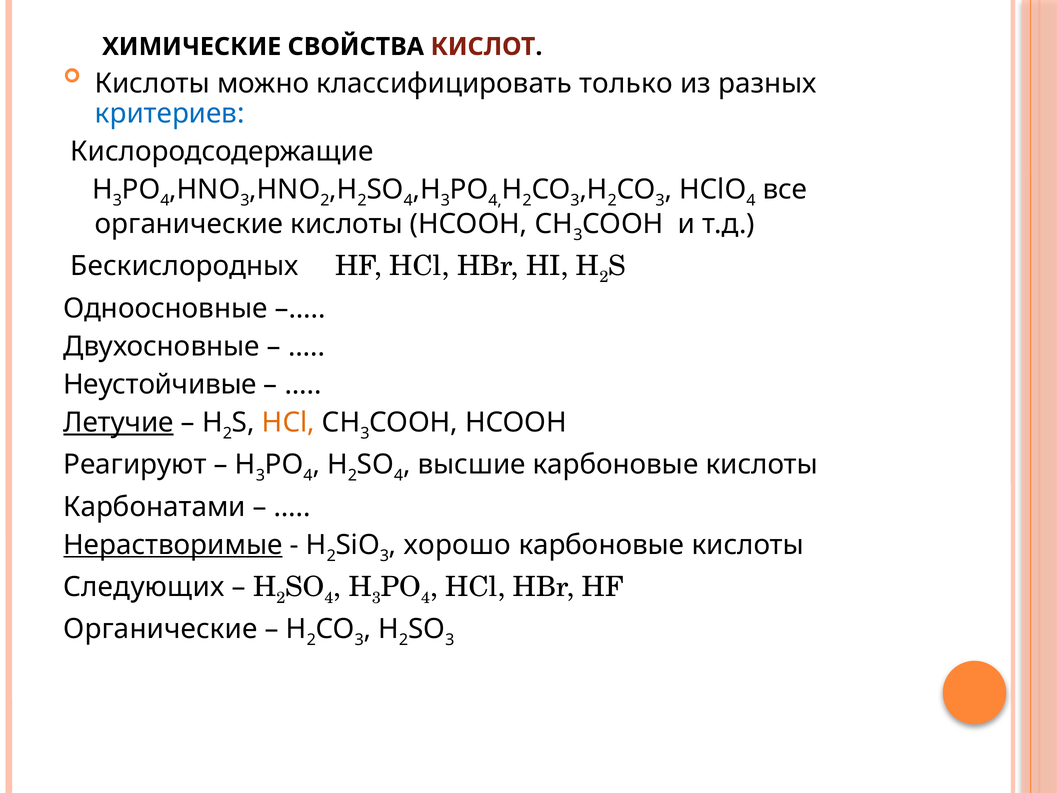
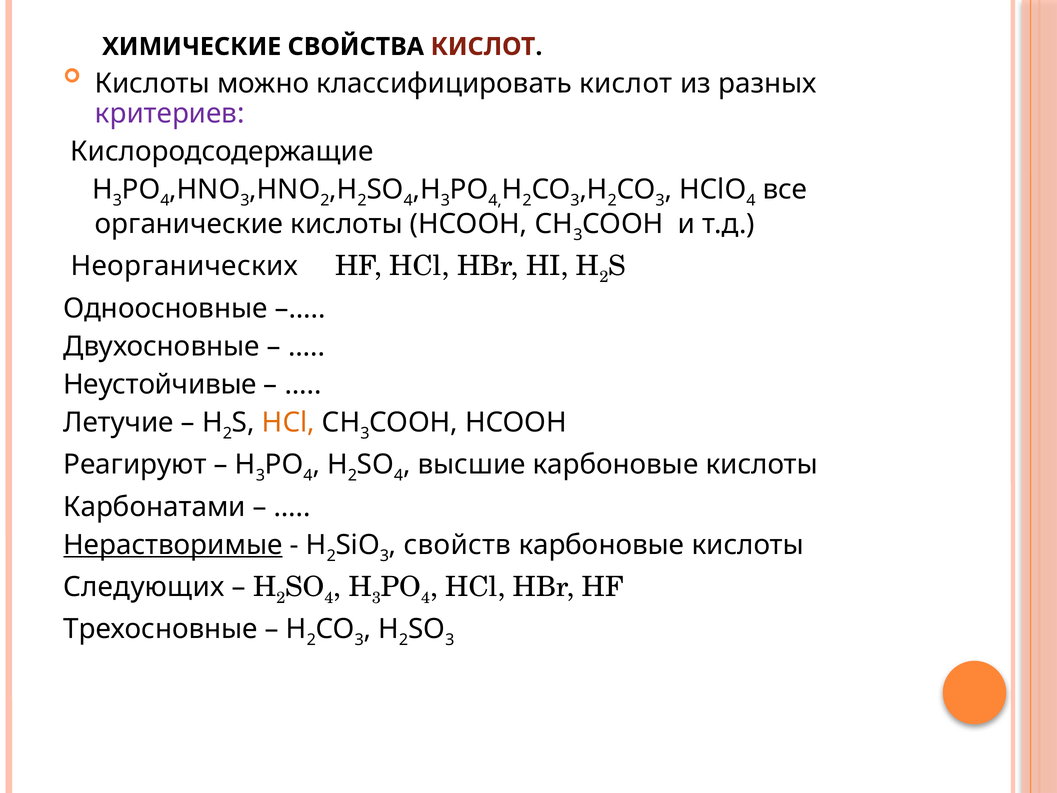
классифицировать только: только -> кислот
критериев colour: blue -> purple
Бескислородных: Бескислородных -> Неорганических
Летучие underline: present -> none
хорошо: хорошо -> свойств
Органические at (160, 629): Органические -> Трехосновные
